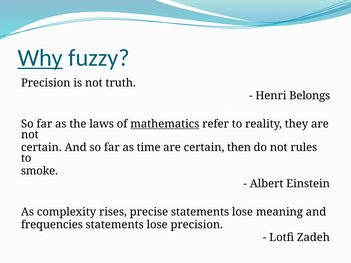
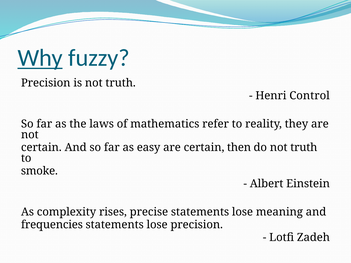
Belongs: Belongs -> Control
mathematics underline: present -> none
time: time -> easy
do not rules: rules -> truth
